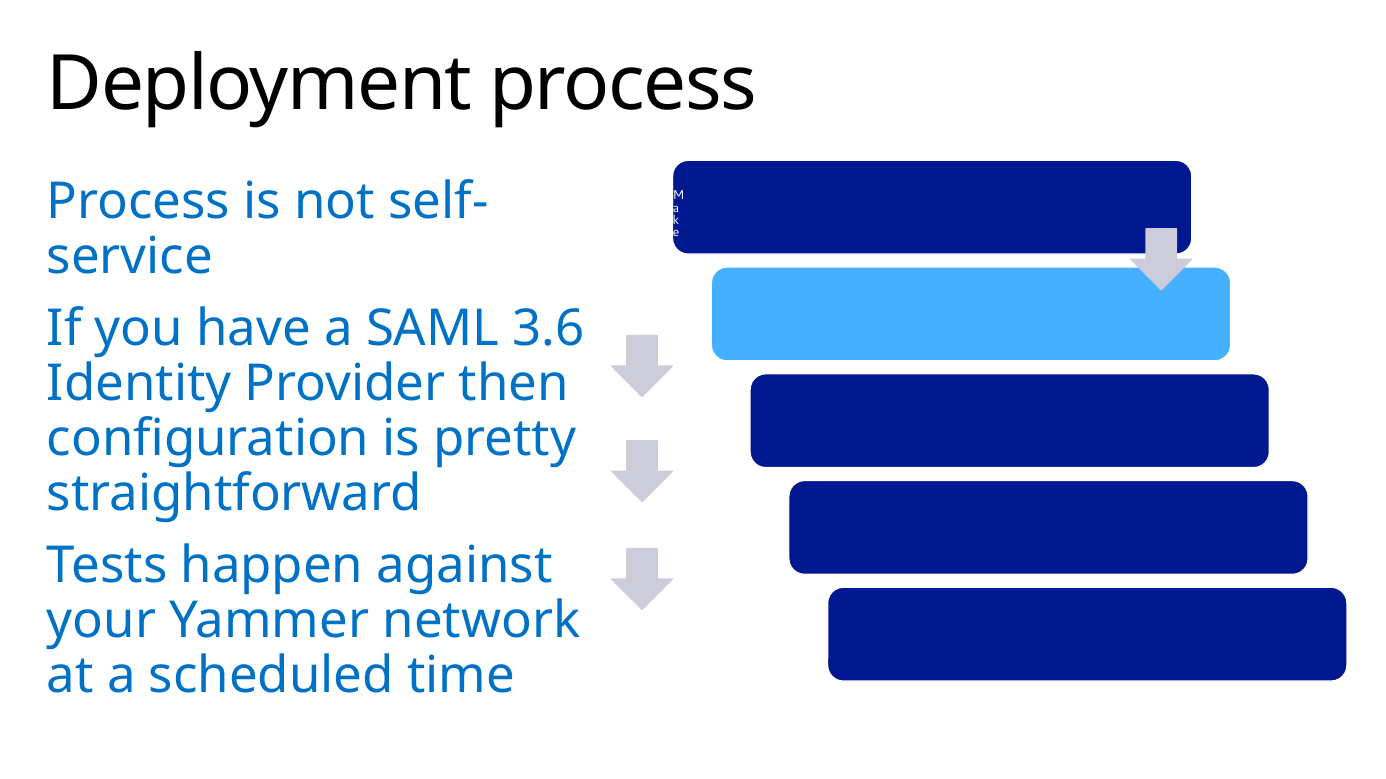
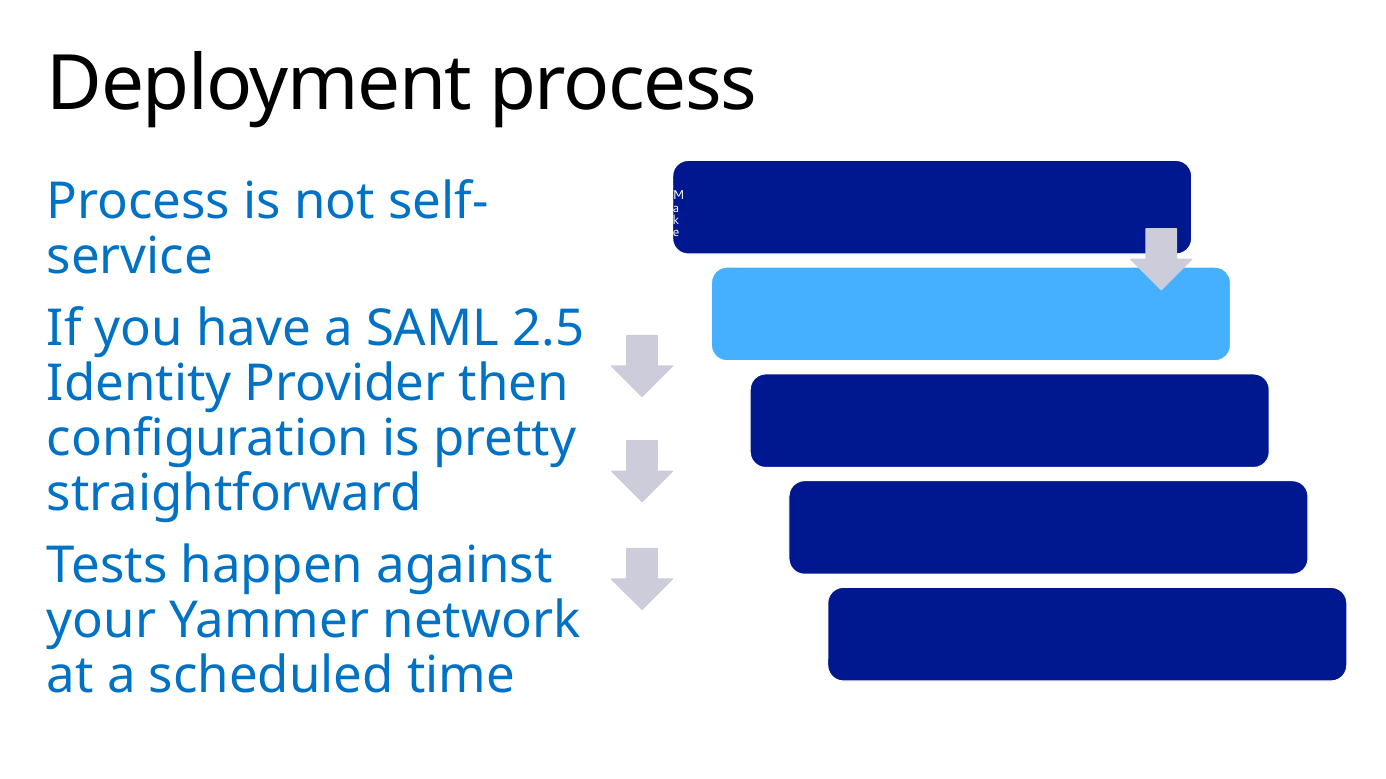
3.6: 3.6 -> 2.5
